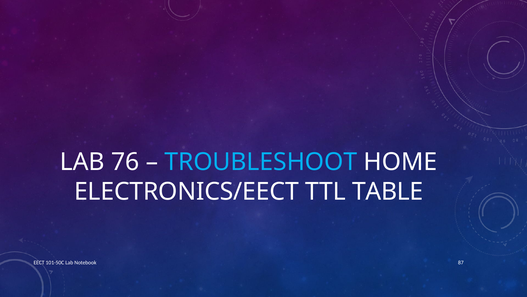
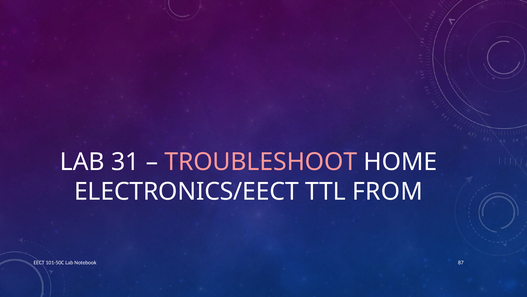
76: 76 -> 31
TROUBLESHOOT colour: light blue -> pink
TABLE: TABLE -> FROM
